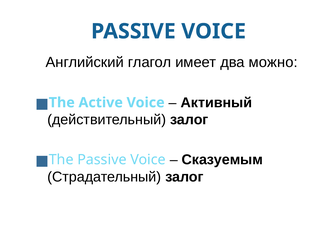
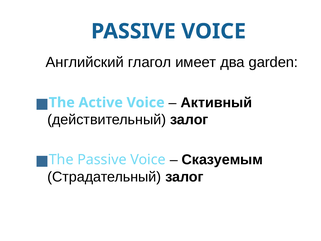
можно: можно -> garden
